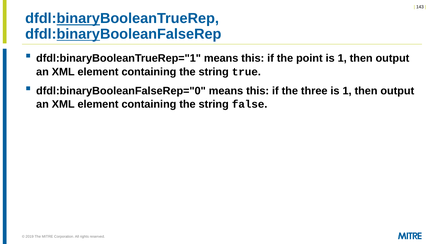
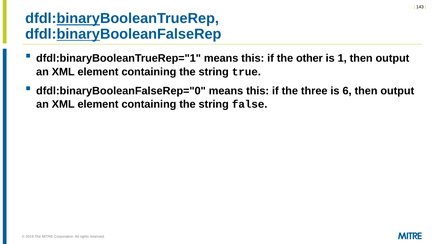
point: point -> other
1 at (347, 91): 1 -> 6
